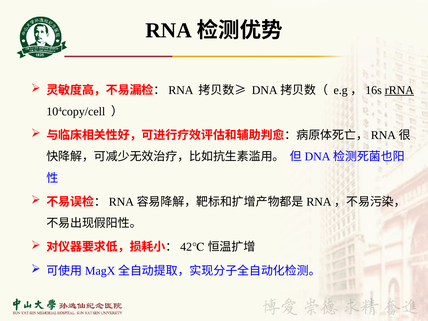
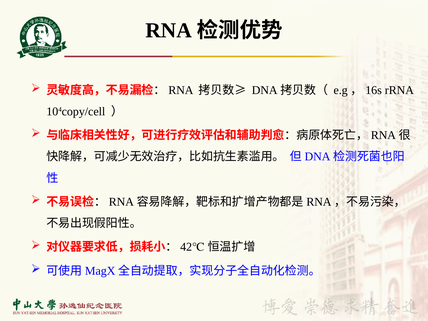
rRNA underline: present -> none
